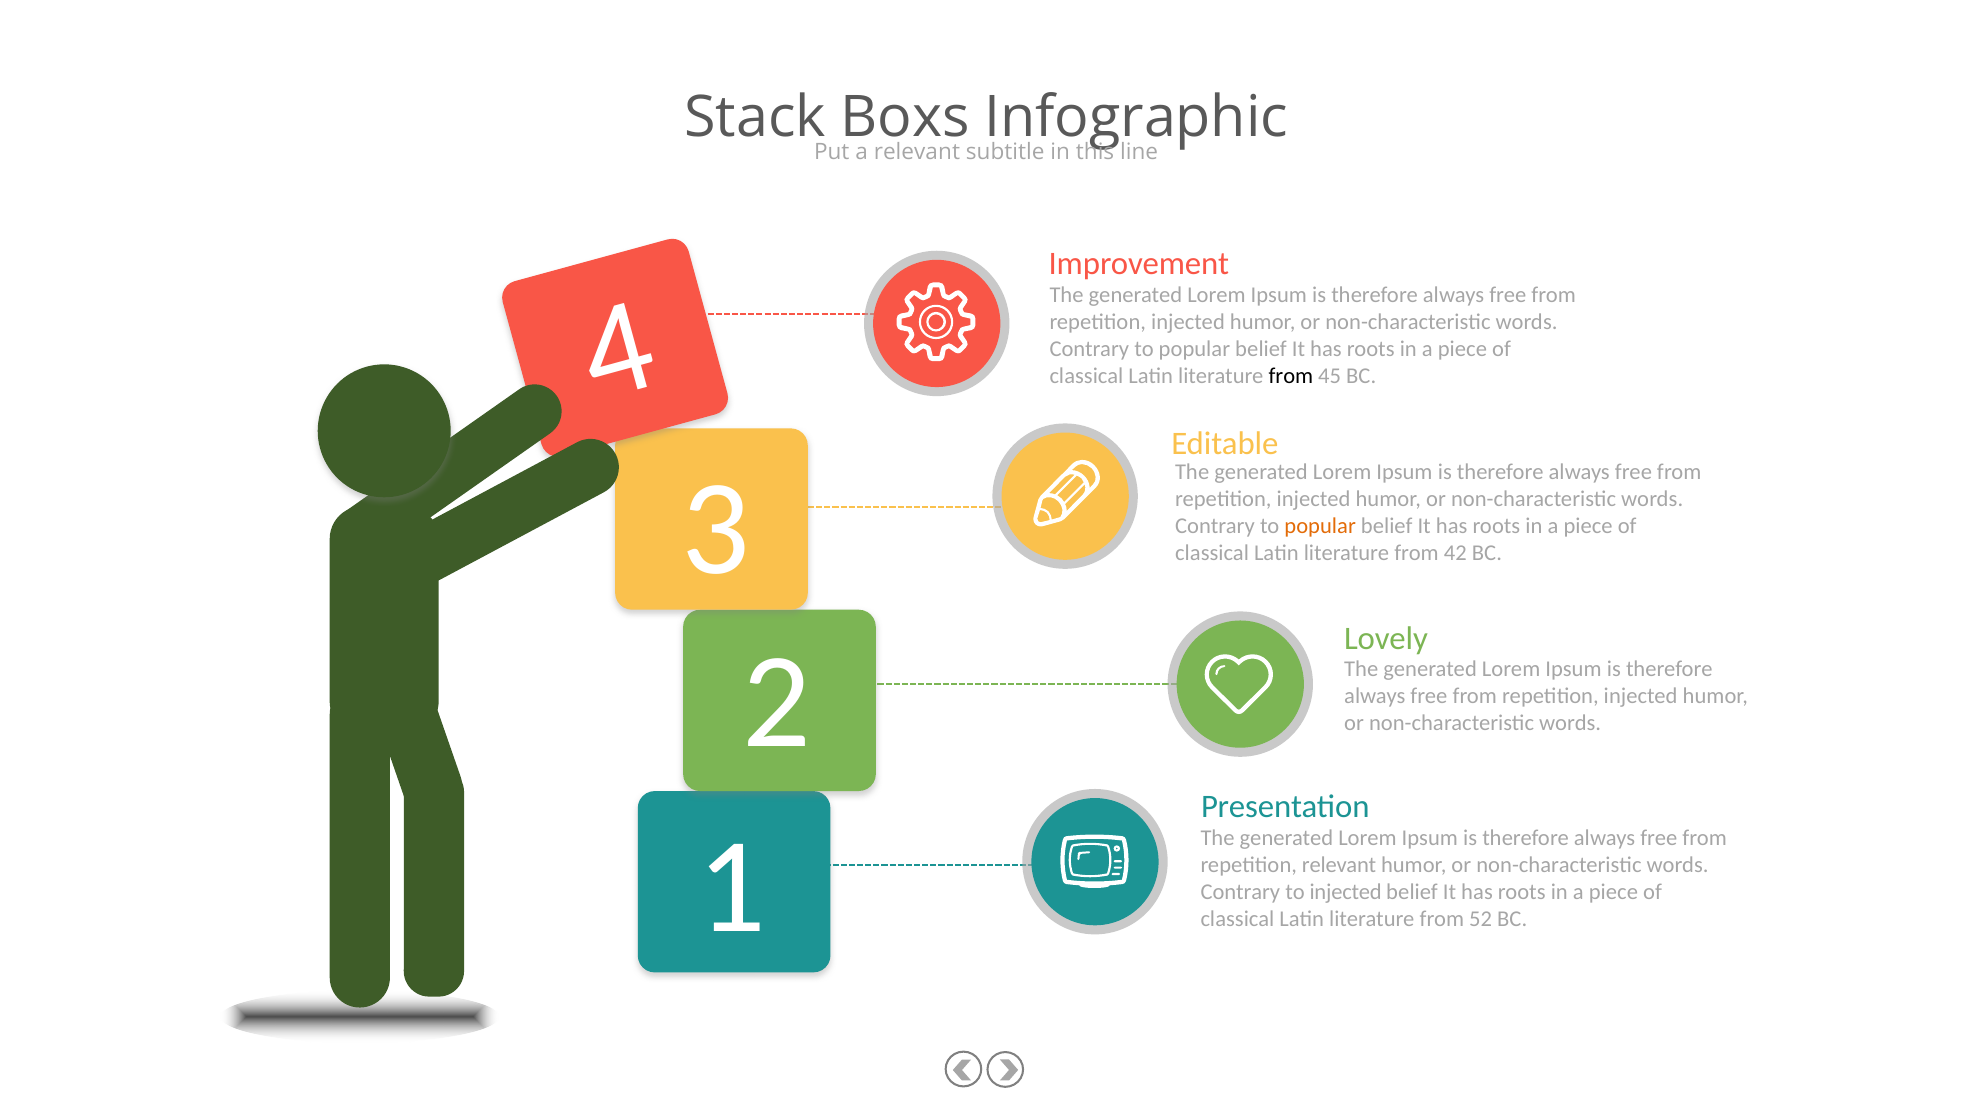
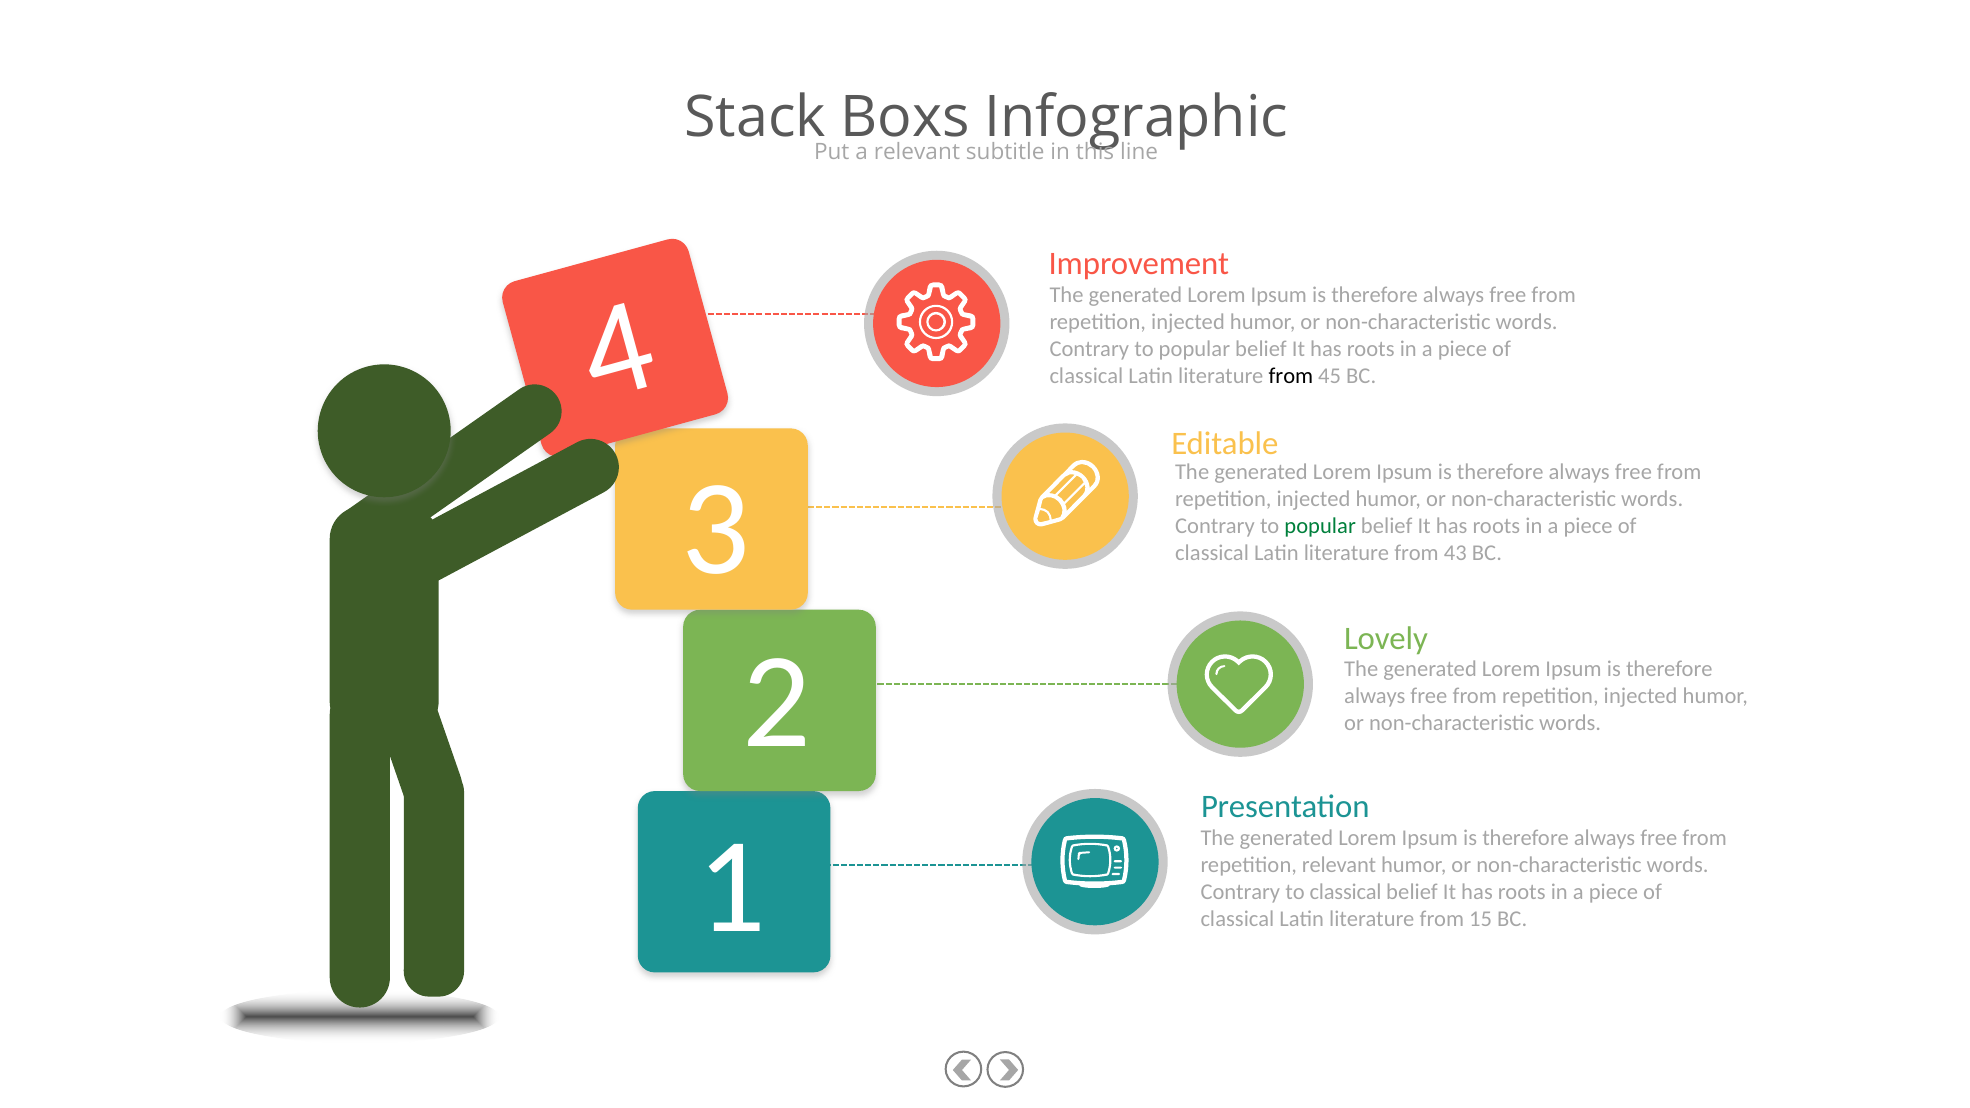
popular at (1320, 526) colour: orange -> green
42: 42 -> 43
to injected: injected -> classical
52: 52 -> 15
